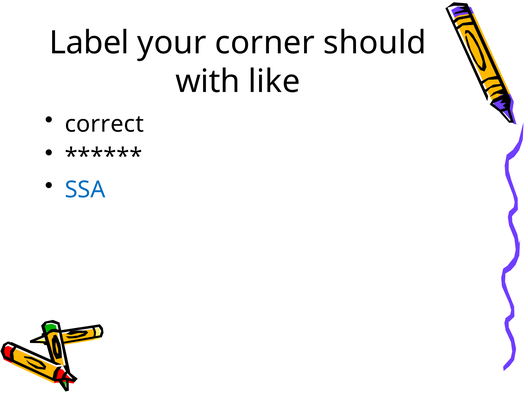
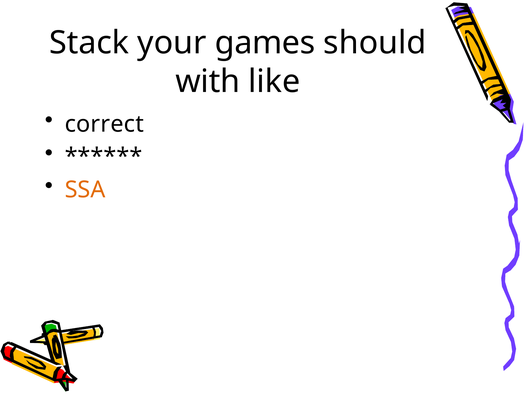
Label: Label -> Stack
corner: corner -> games
SSA colour: blue -> orange
